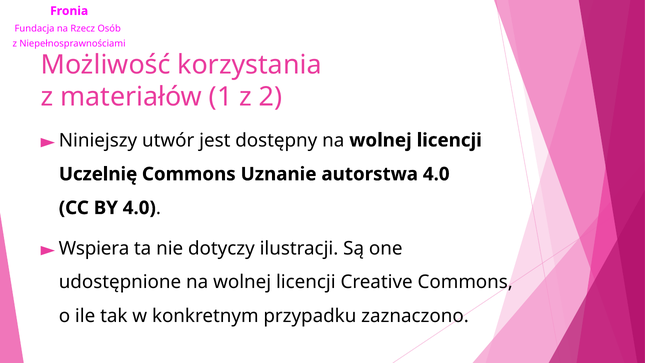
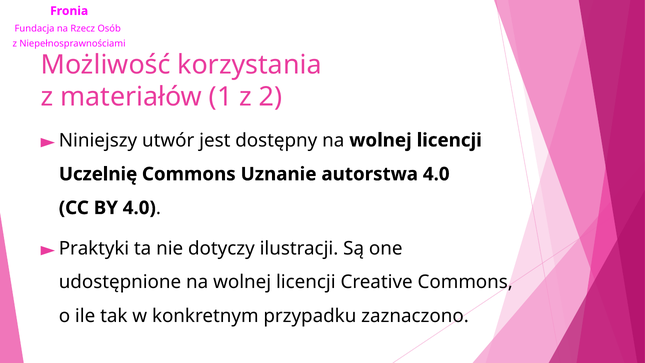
Wspiera: Wspiera -> Praktyki
